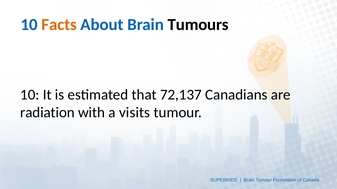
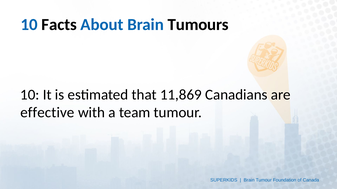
Facts colour: orange -> black
72,137: 72,137 -> 11,869
radiation: radiation -> effective
visits: visits -> team
